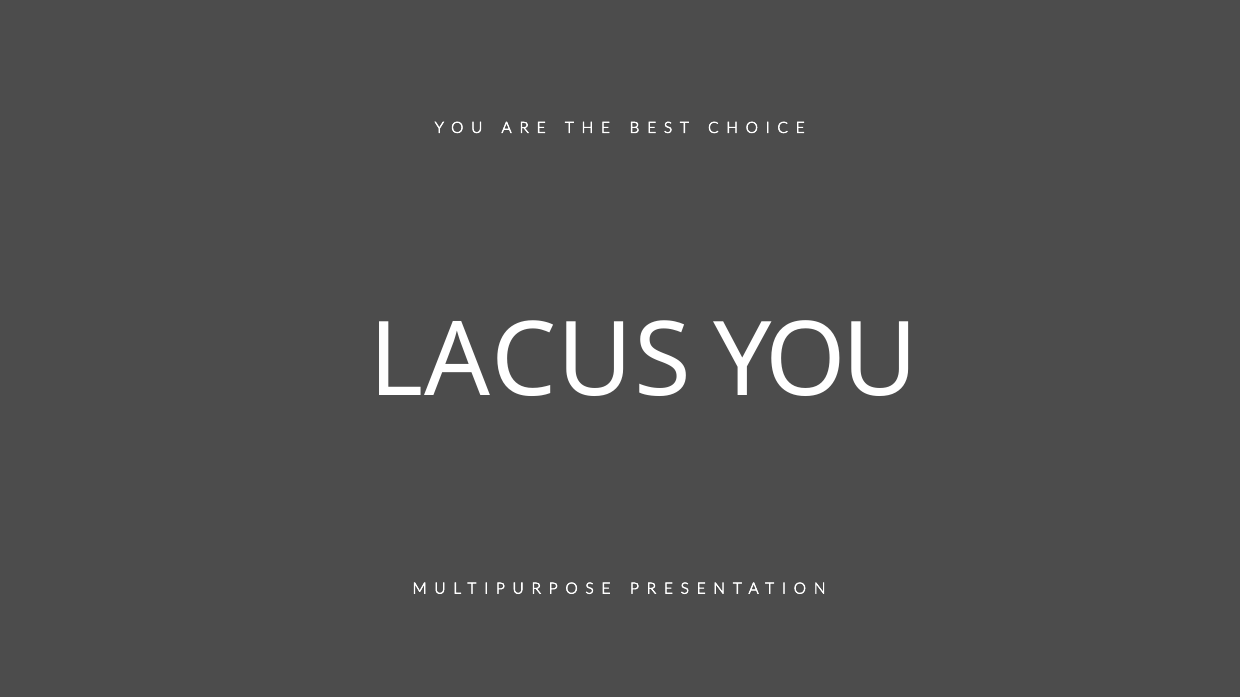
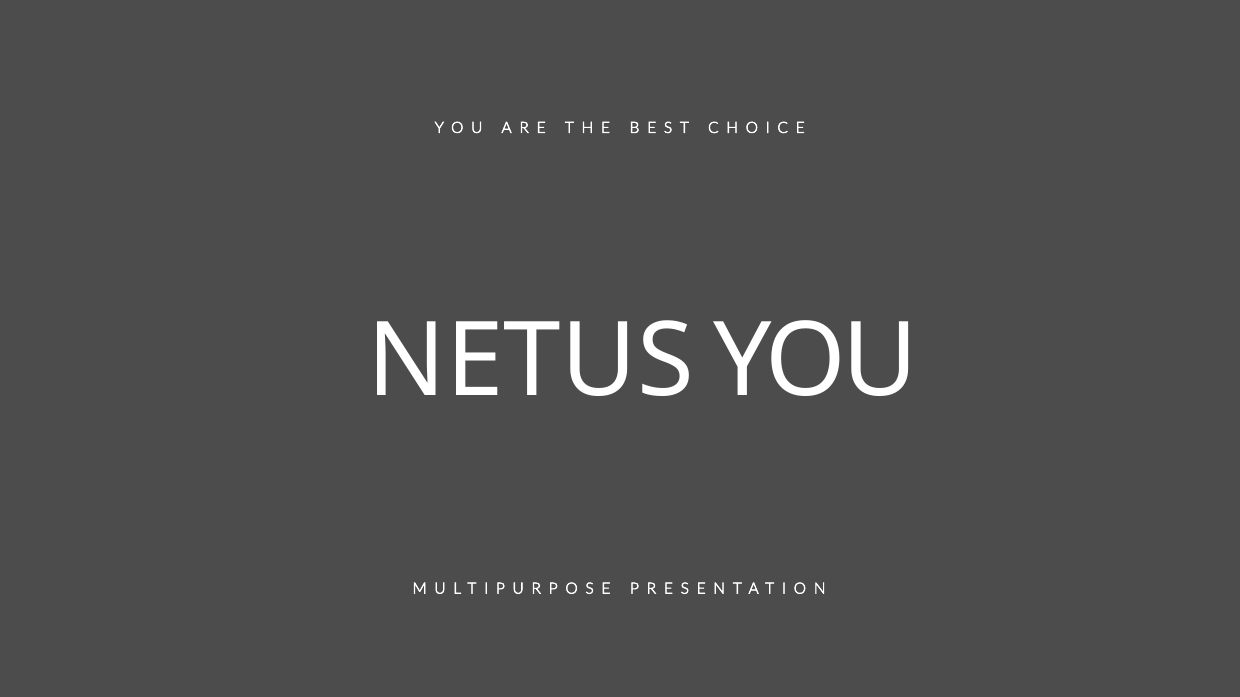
LACUS: LACUS -> NETUS
